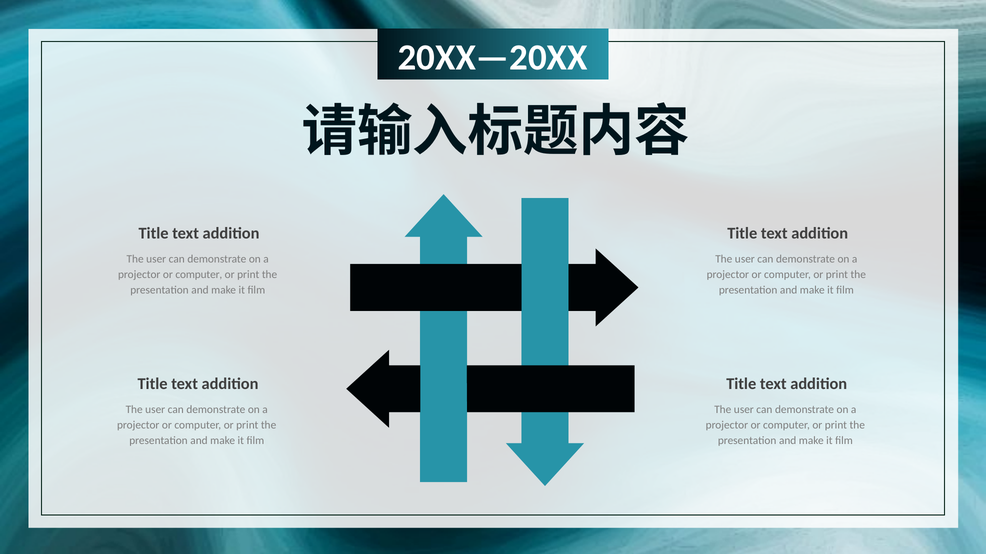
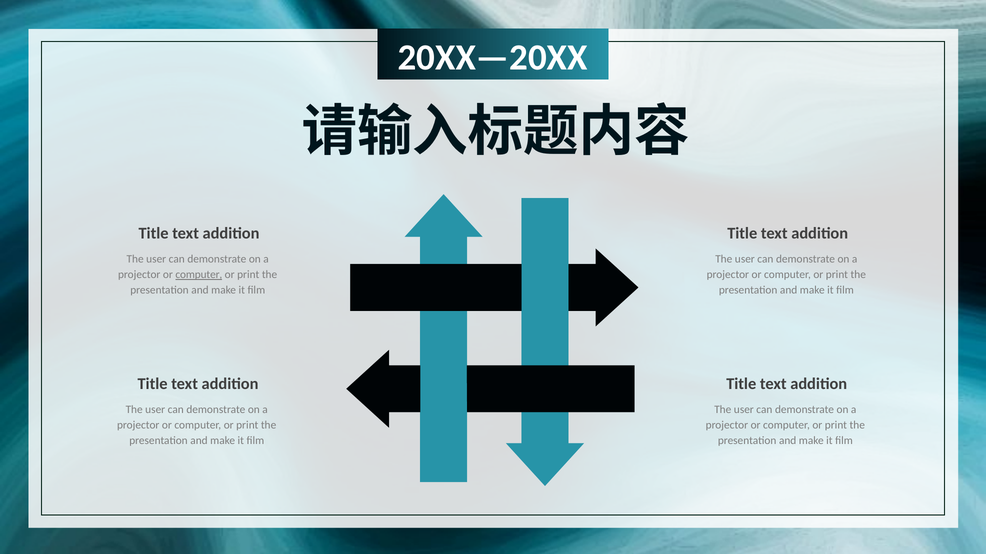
computer at (199, 275) underline: none -> present
